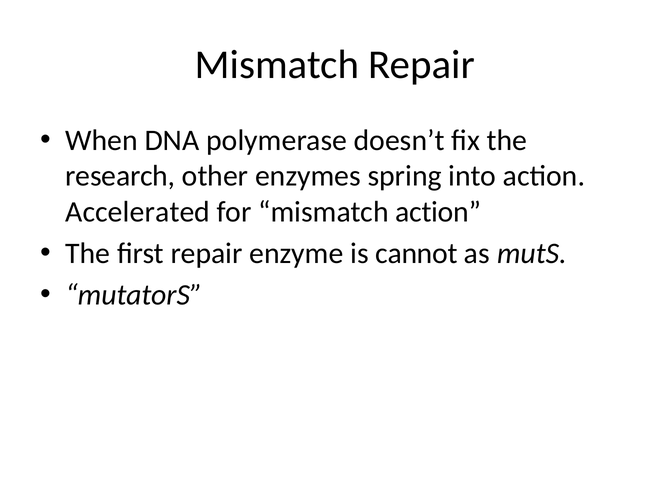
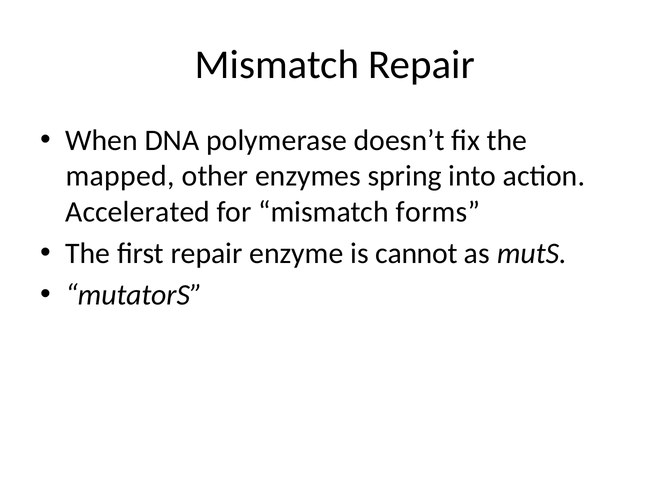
research: research -> mapped
mismatch action: action -> forms
